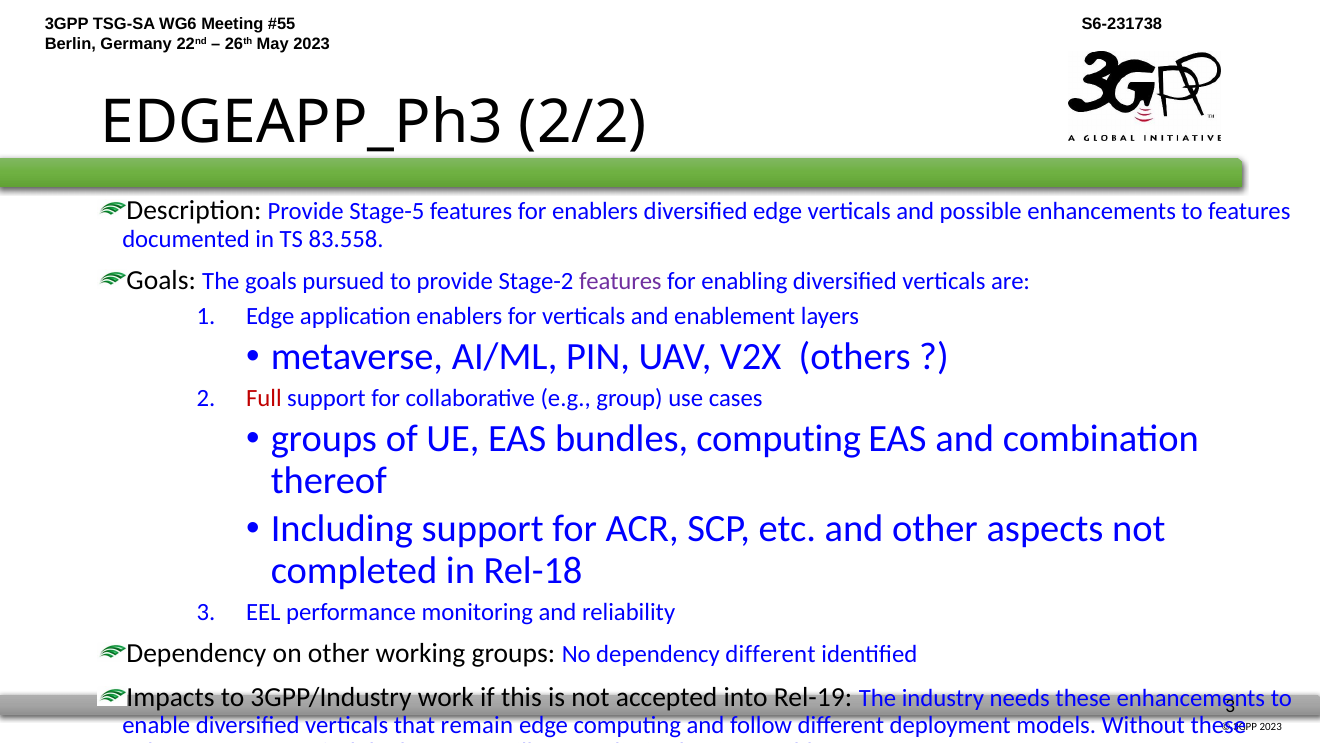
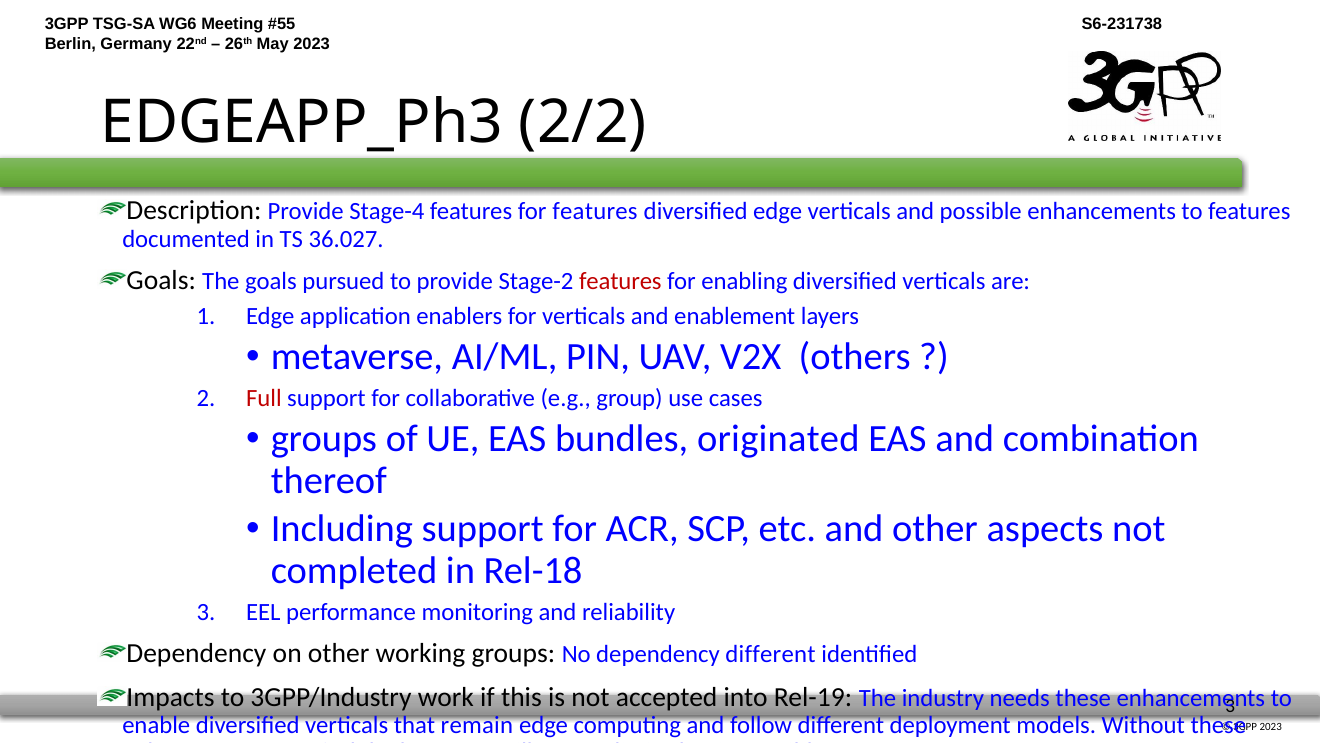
Stage-5: Stage-5 -> Stage-4
for enablers: enablers -> features
83.558: 83.558 -> 36.027
features at (620, 282) colour: purple -> red
bundles computing: computing -> originated
